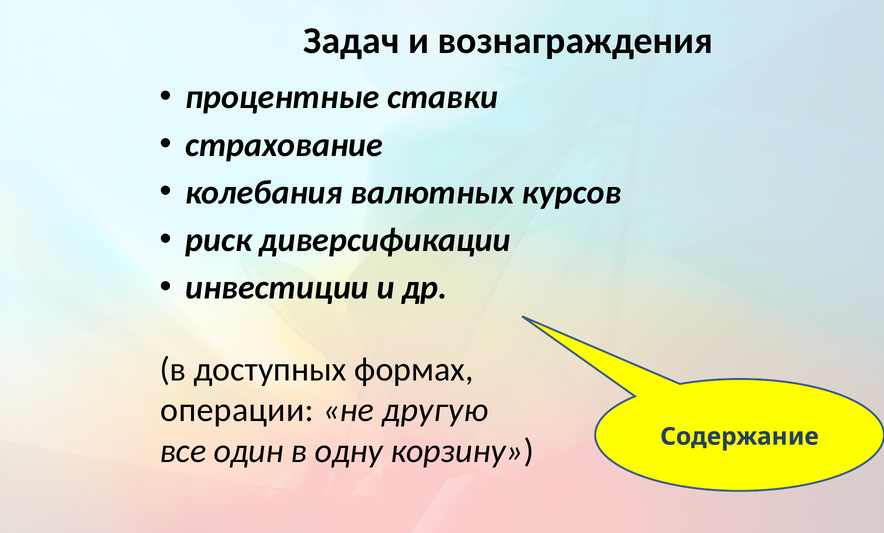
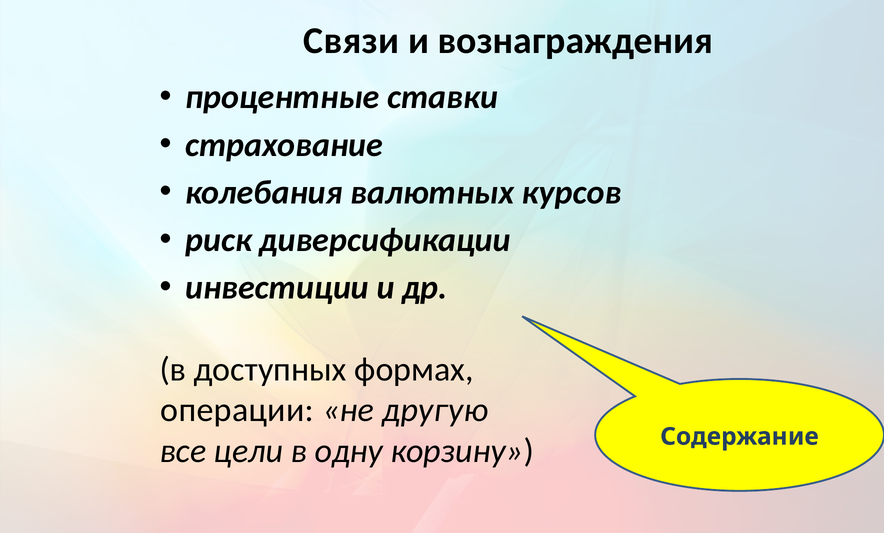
Задач: Задач -> Связи
один: один -> цели
